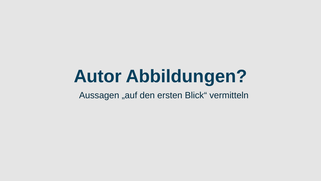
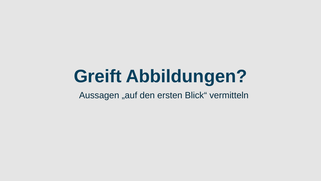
Autor: Autor -> Greift
